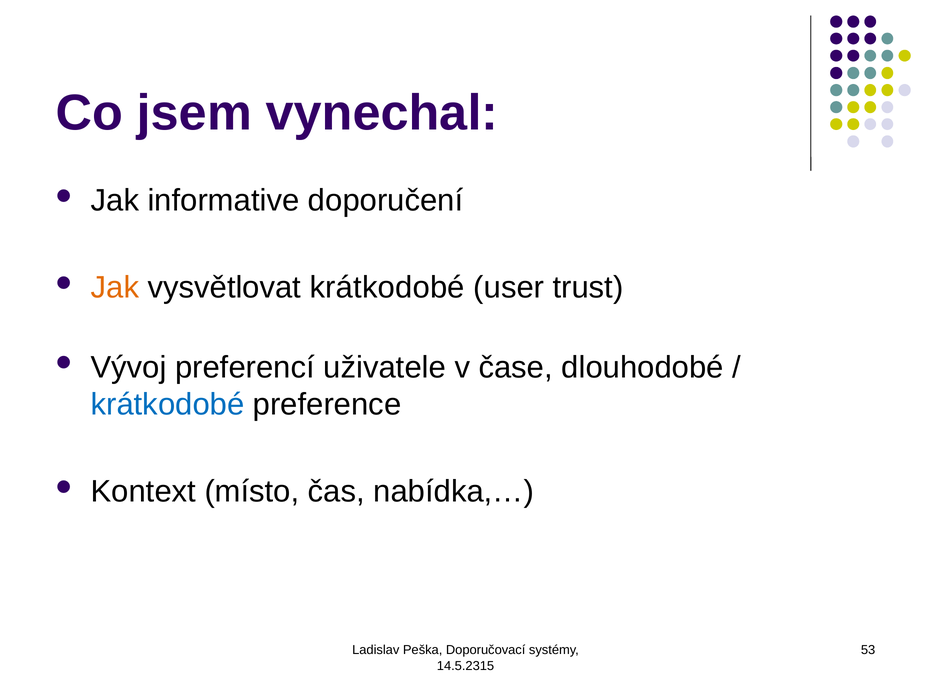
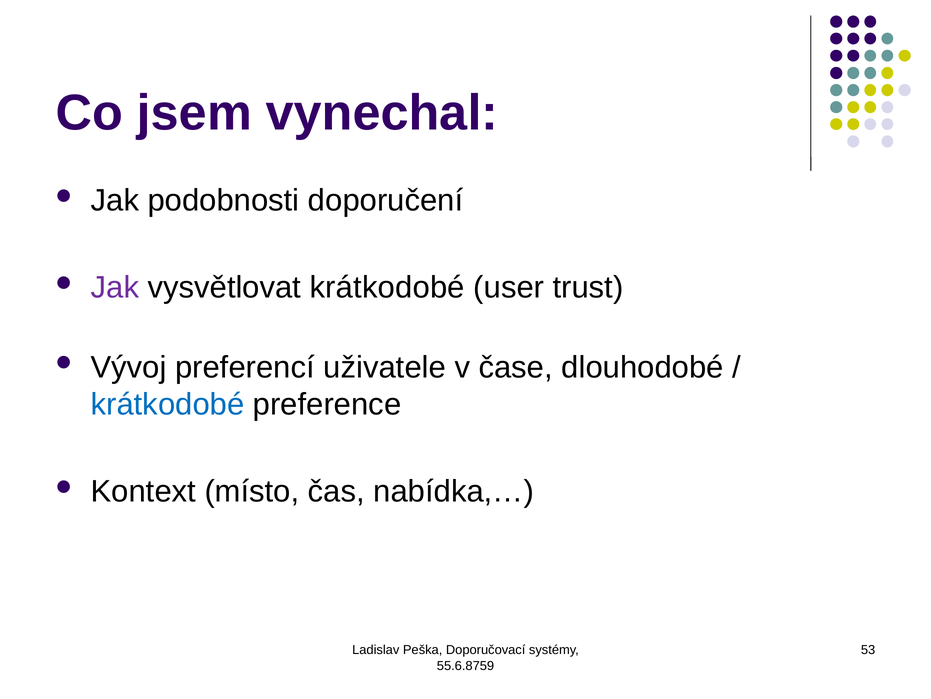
informative: informative -> podobnosti
Jak at (115, 287) colour: orange -> purple
14.5.2315: 14.5.2315 -> 55.6.8759
